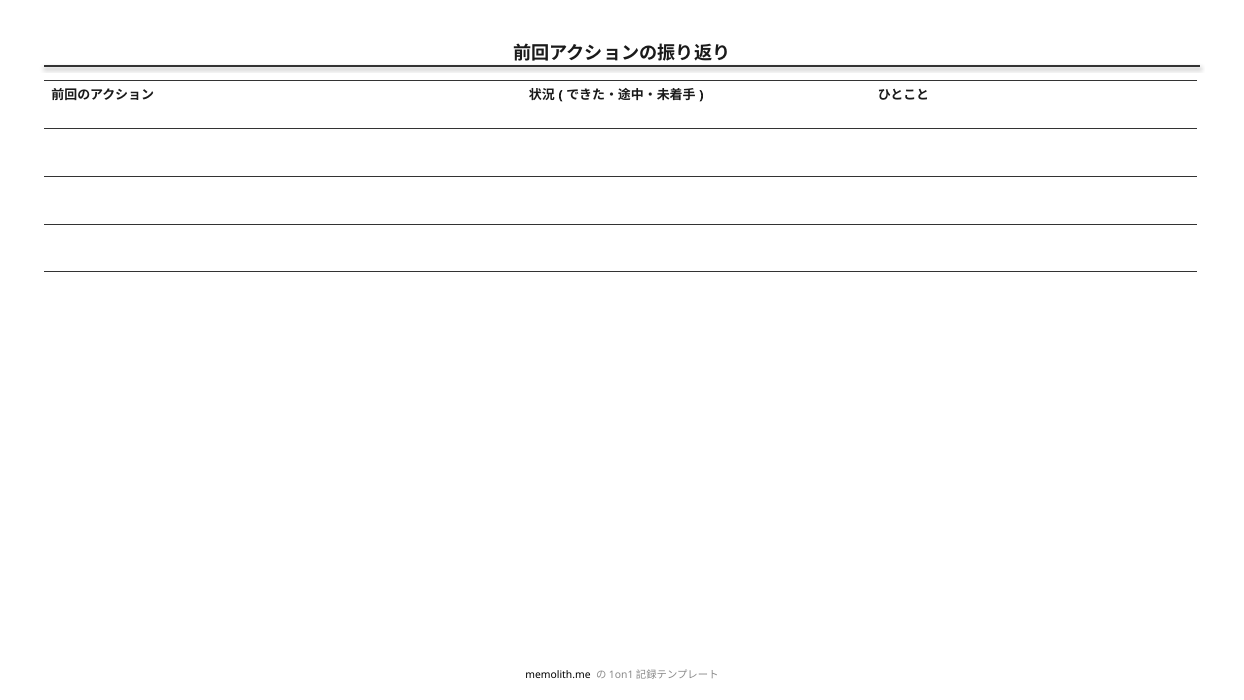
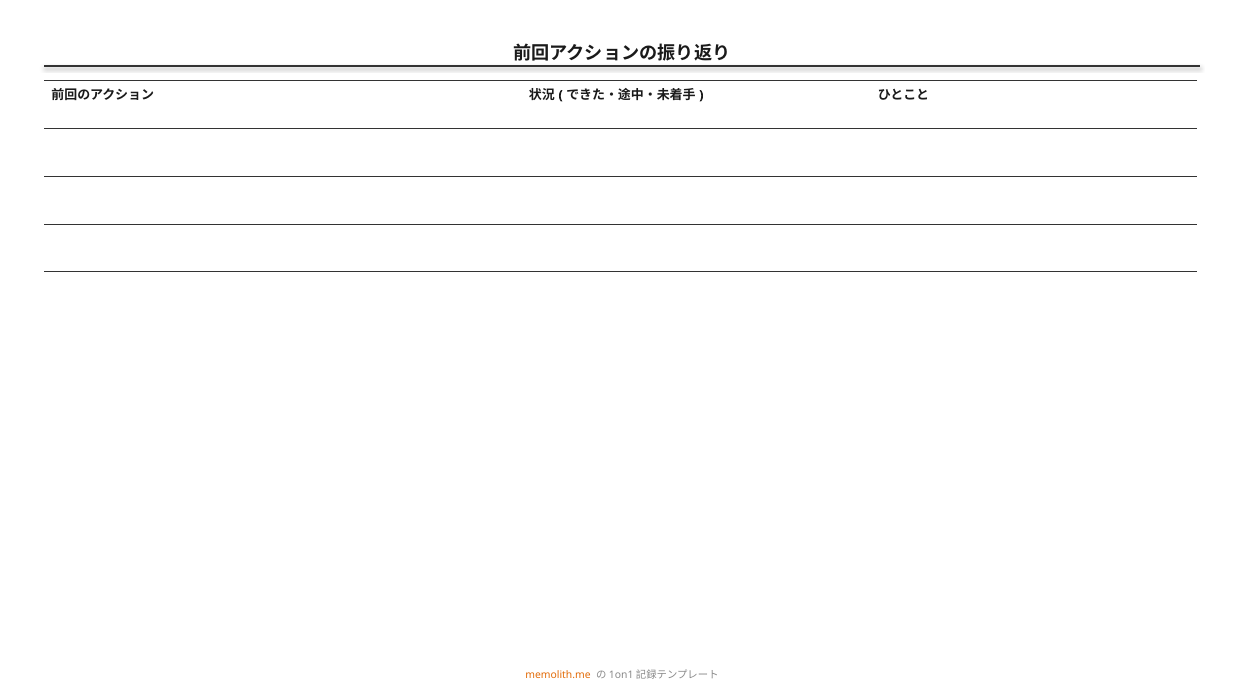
memolith.me colour: black -> orange
